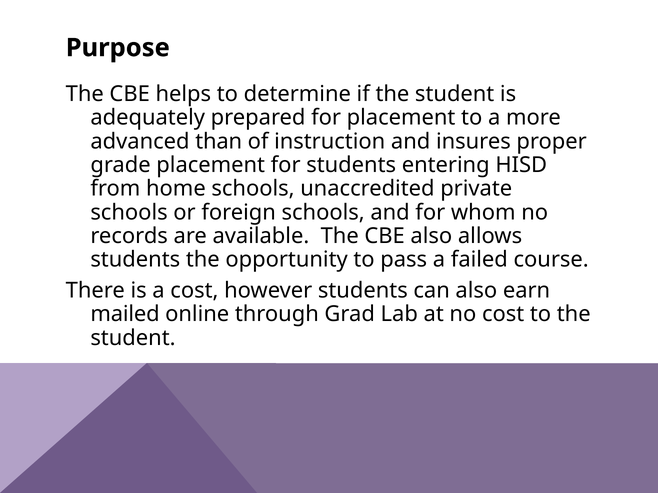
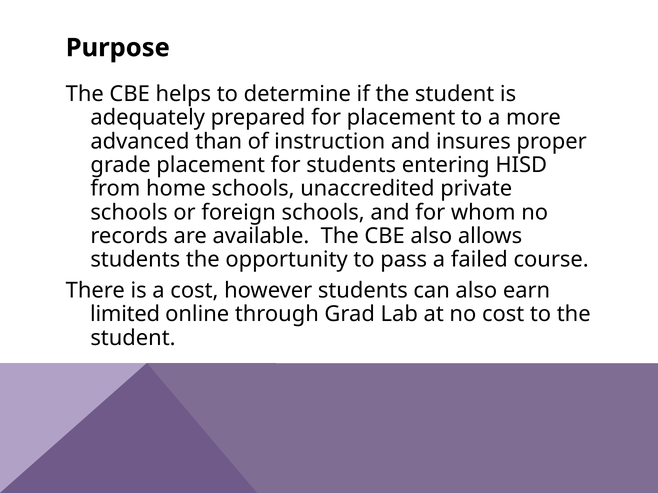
mailed: mailed -> limited
